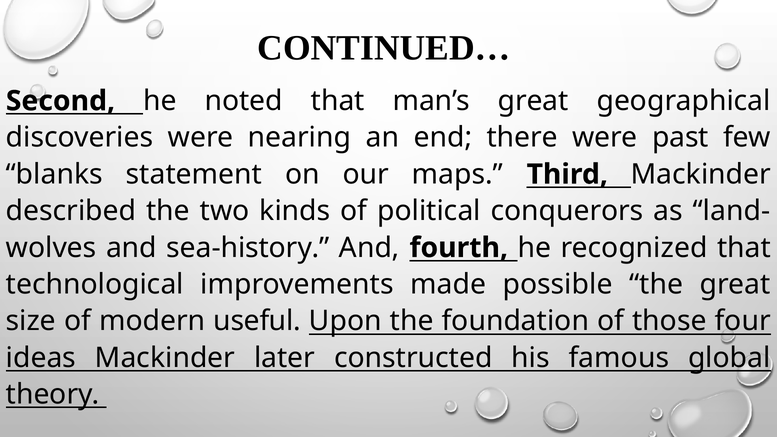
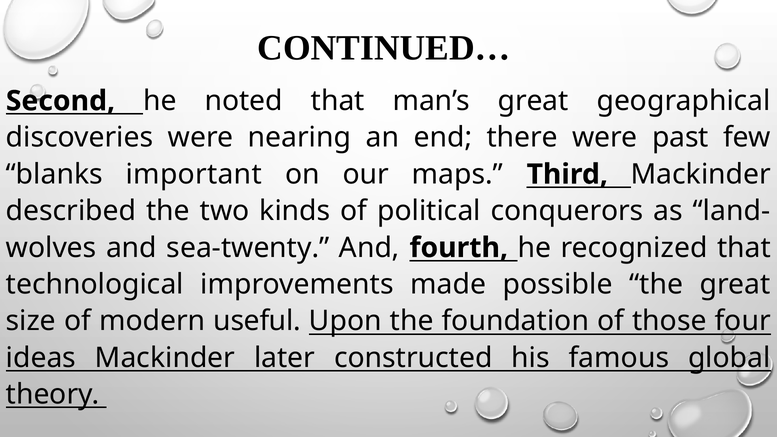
statement: statement -> important
sea-history: sea-history -> sea-twenty
